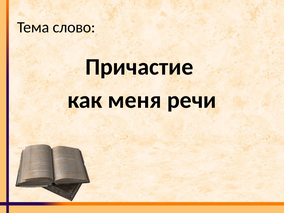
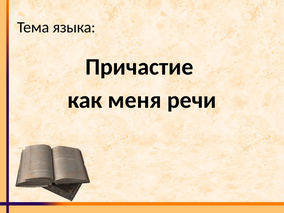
слово: слово -> языка
